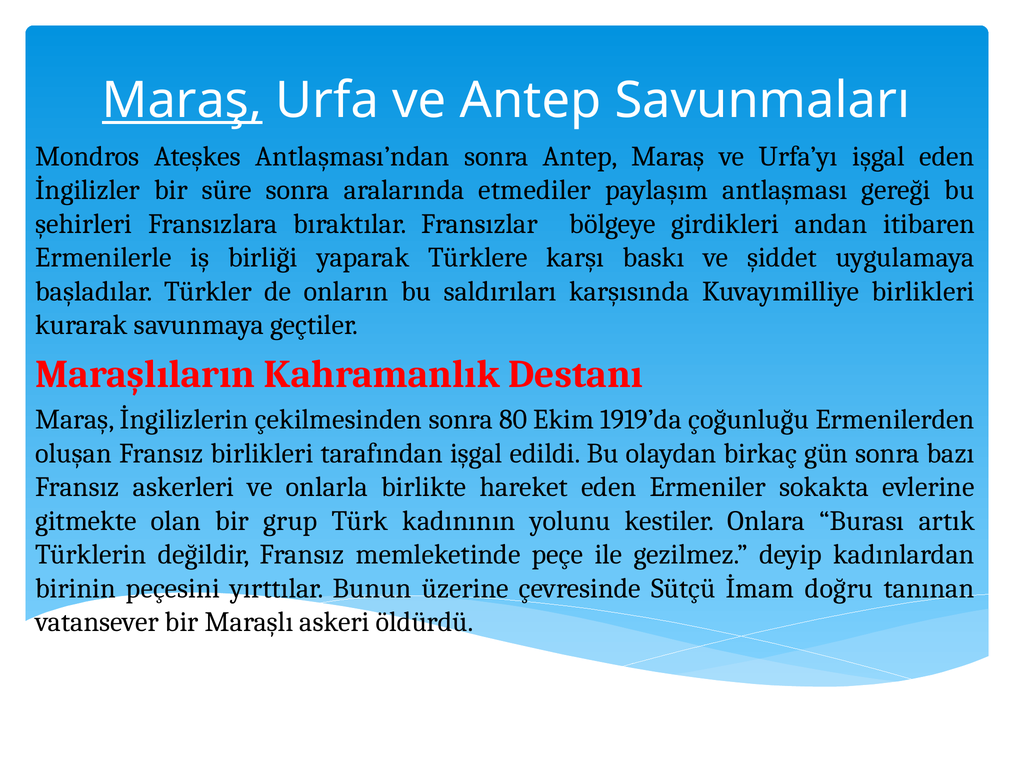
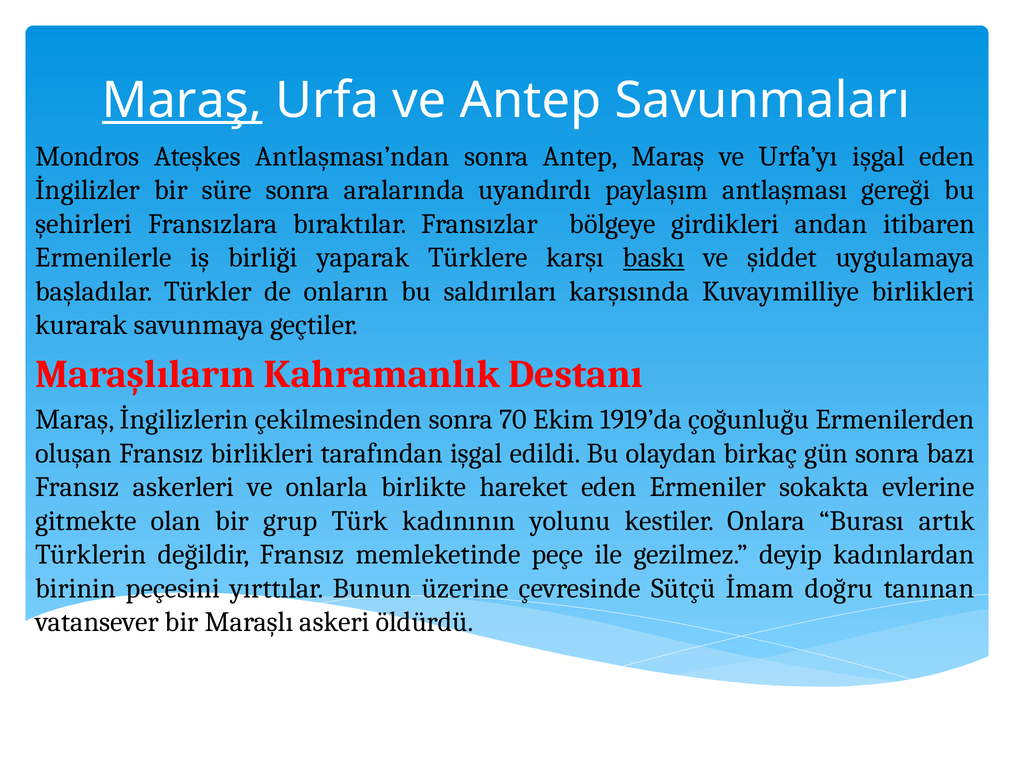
etmediler: etmediler -> uyandırdı
baskı underline: none -> present
80: 80 -> 70
